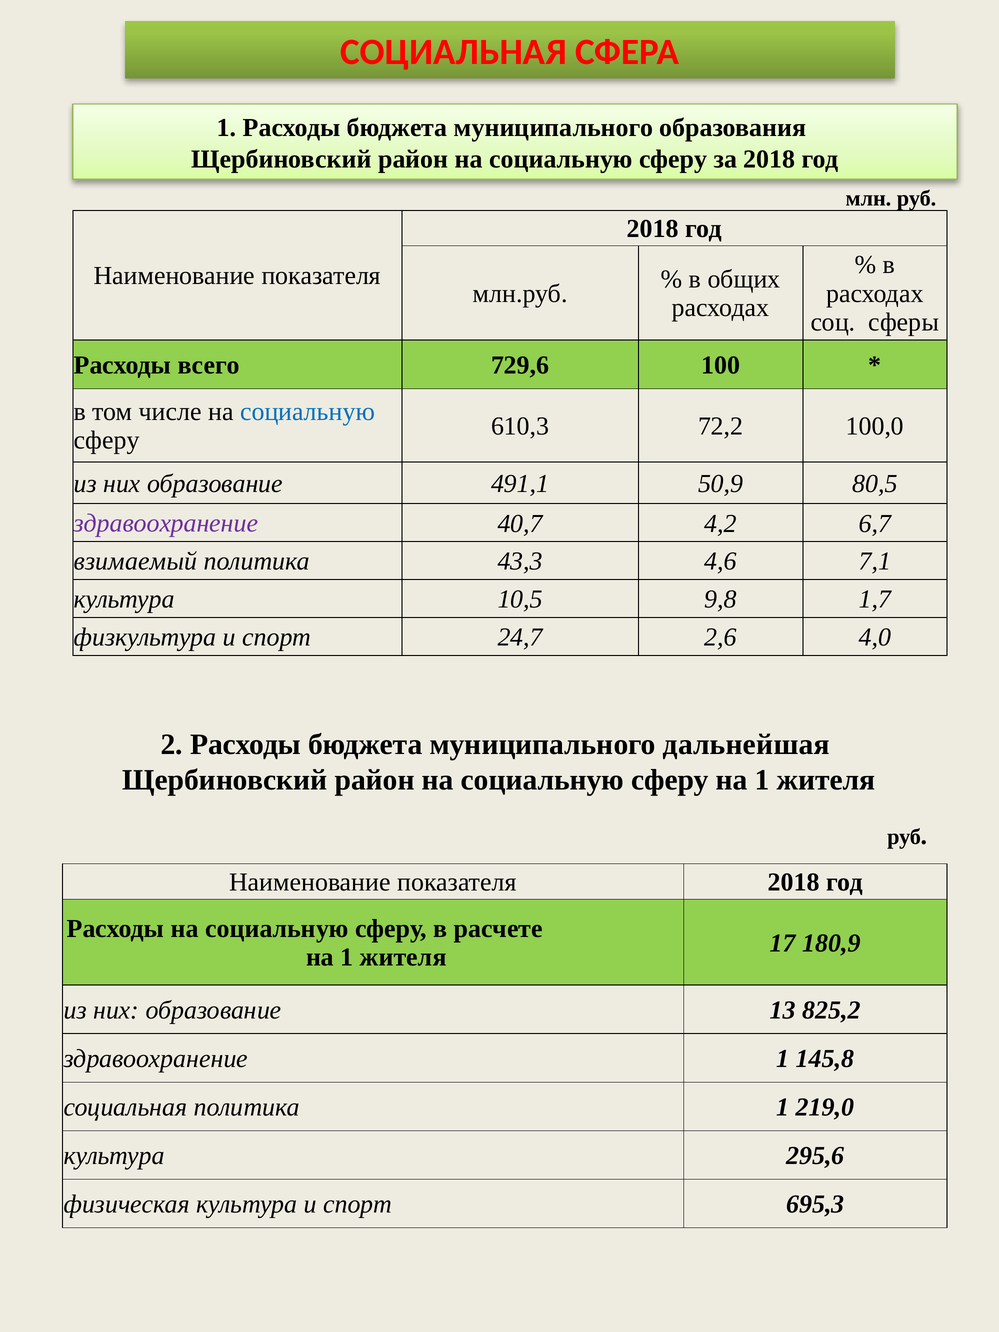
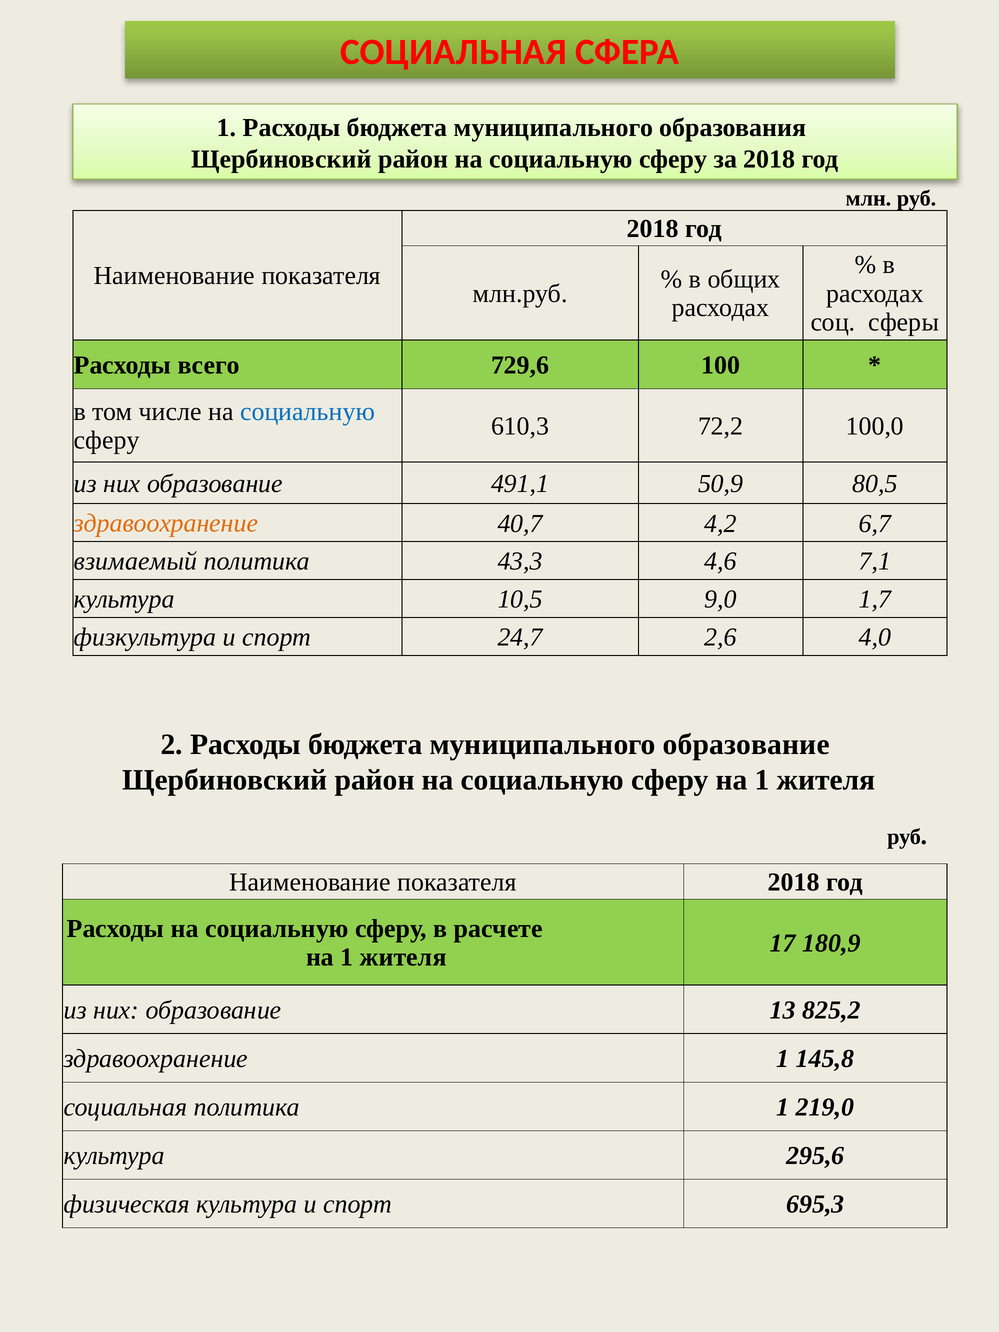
здравоохранение at (166, 523) colour: purple -> orange
9,8: 9,8 -> 9,0
муниципального дальнейшая: дальнейшая -> образование
